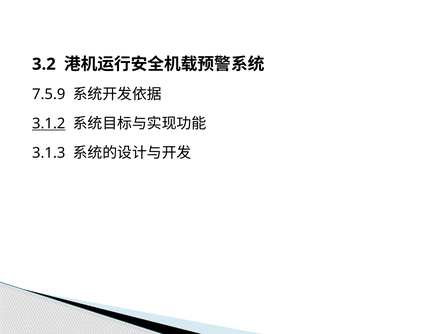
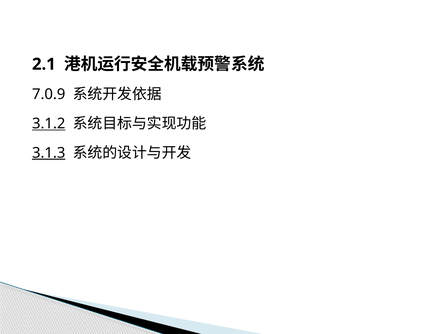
3.2: 3.2 -> 2.1
7.5.9: 7.5.9 -> 7.0.9
3.1.3 underline: none -> present
